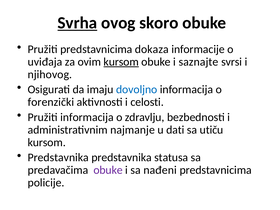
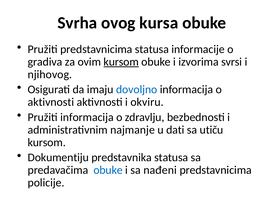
Svrha underline: present -> none
skoro: skoro -> kursa
predstavnicima dokaza: dokaza -> statusa
uviđaja: uviđaja -> gradiva
saznajte: saznajte -> izvorima
forenzički at (51, 102): forenzički -> aktivnosti
celosti: celosti -> okviru
Predstavnika at (58, 158): Predstavnika -> Dokumentiju
obuke at (108, 170) colour: purple -> blue
